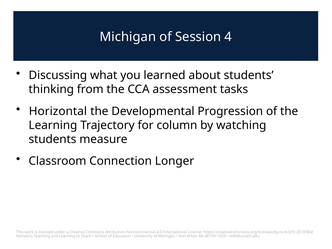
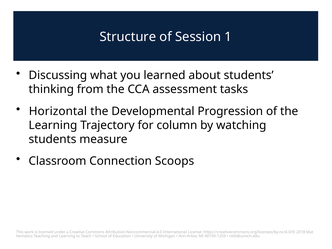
Michigan at (128, 37): Michigan -> Structure
4: 4 -> 1
Longer: Longer -> Scoops
